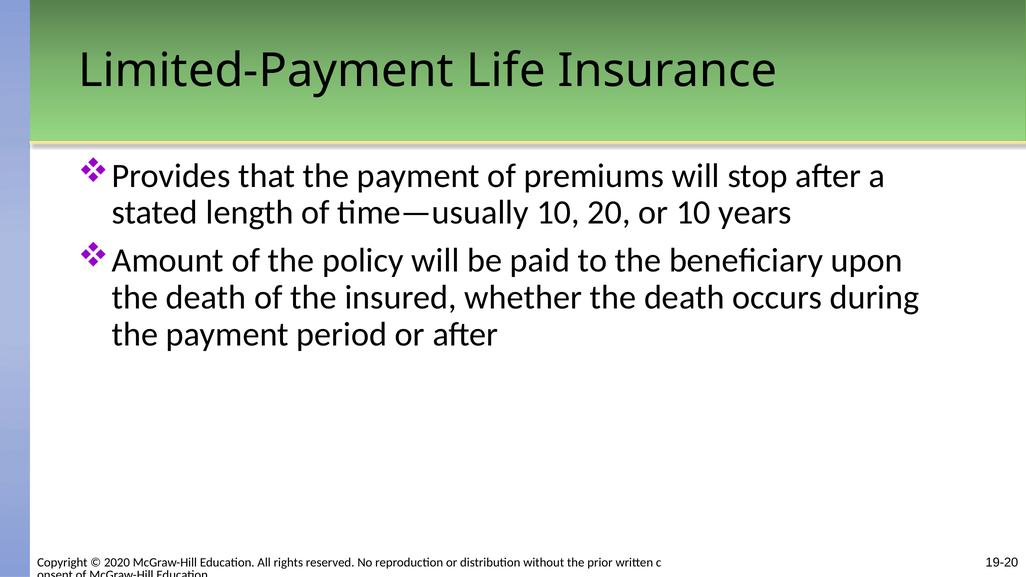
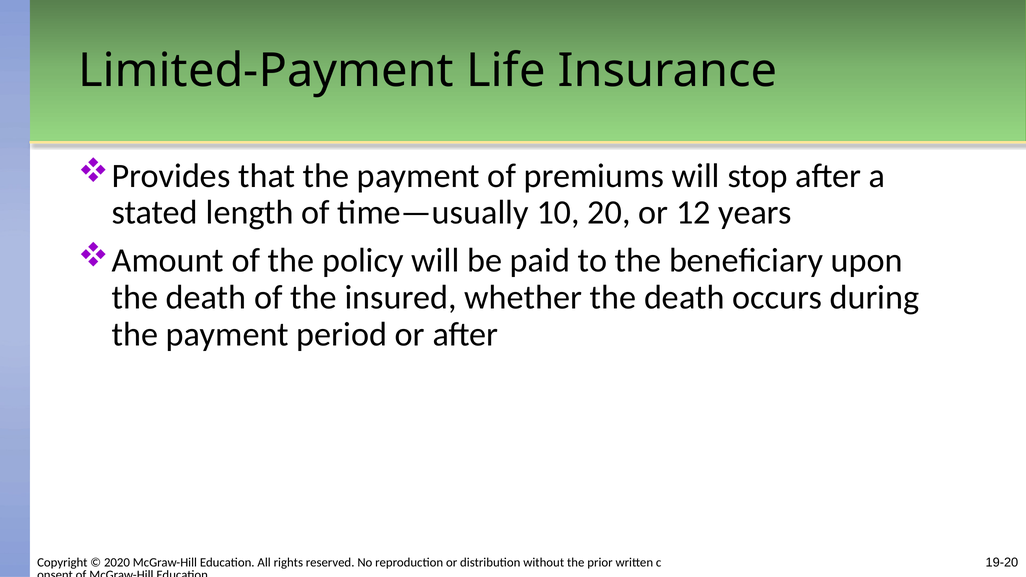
or 10: 10 -> 12
